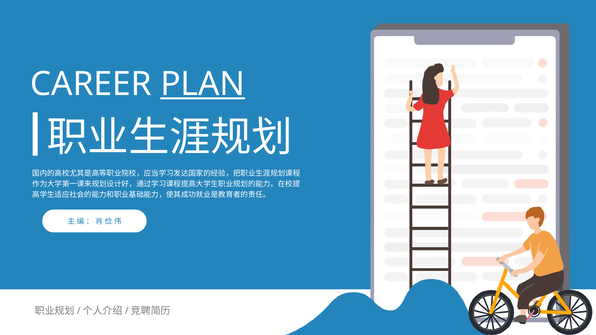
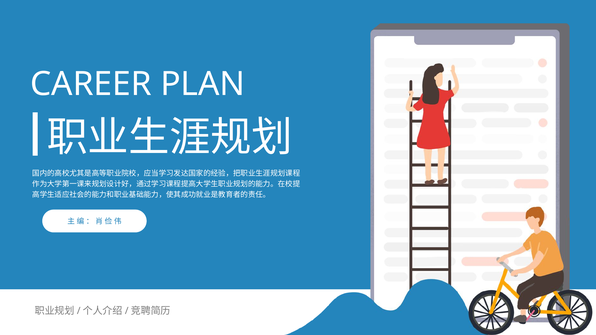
PLAN underline: present -> none
